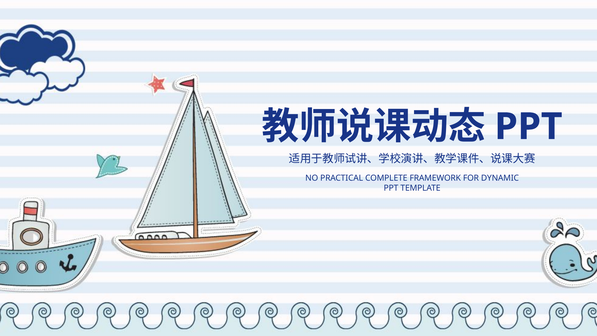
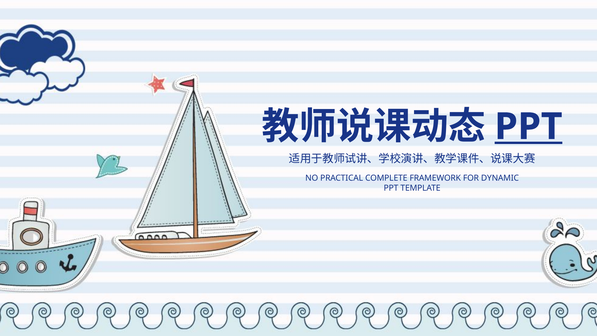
PPT at (528, 127) underline: none -> present
